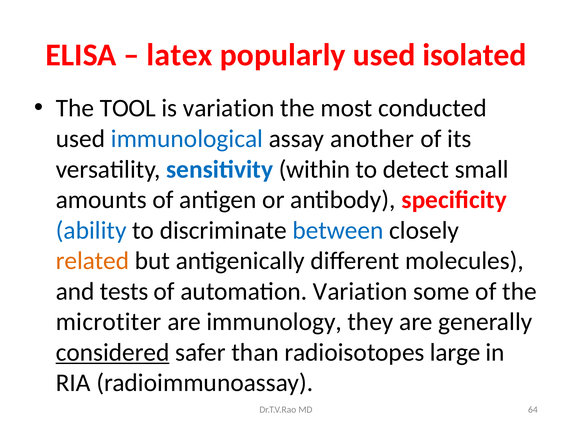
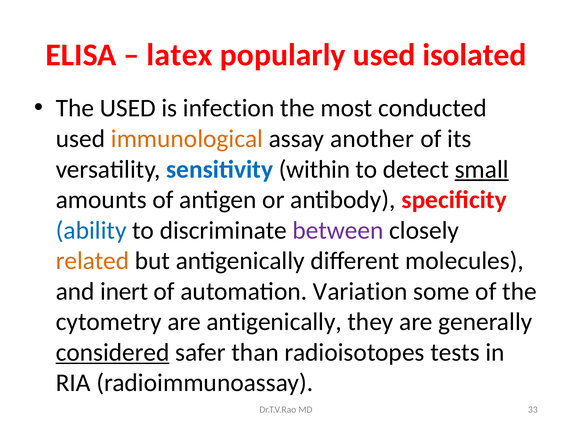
The TOOL: TOOL -> USED
is variation: variation -> infection
immunological colour: blue -> orange
small underline: none -> present
between colour: blue -> purple
tests: tests -> inert
microtiter: microtiter -> cytometry
are immunology: immunology -> antigenically
large: large -> tests
64: 64 -> 33
